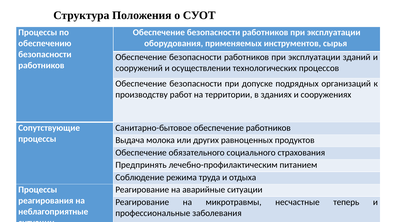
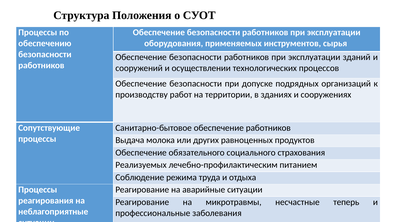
Предпринять: Предпринять -> Реализуемых
